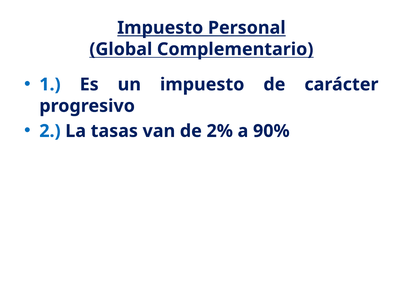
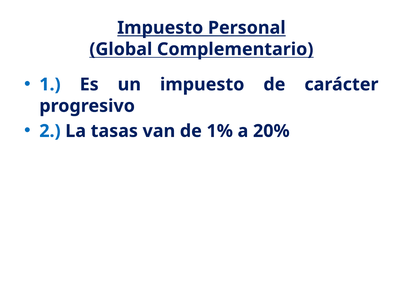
2%: 2% -> 1%
90%: 90% -> 20%
